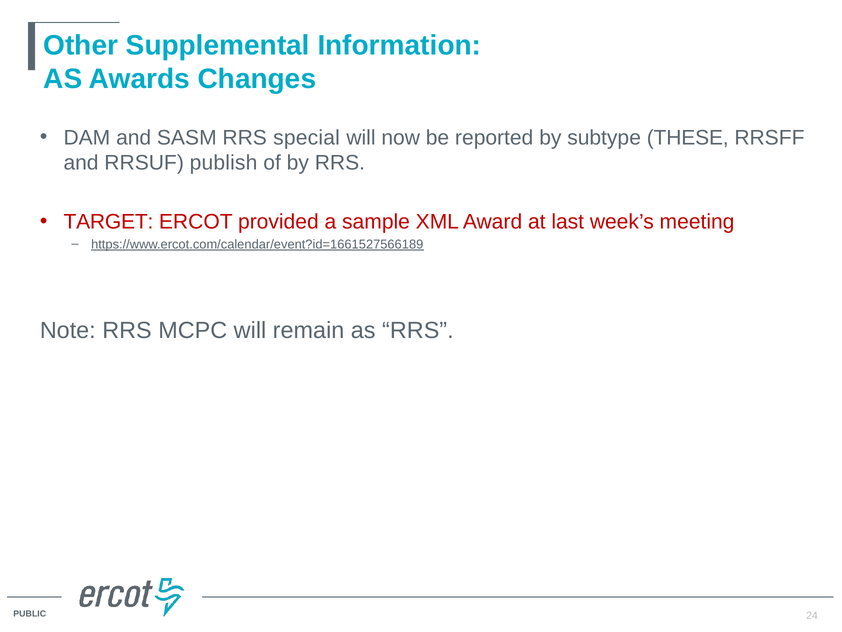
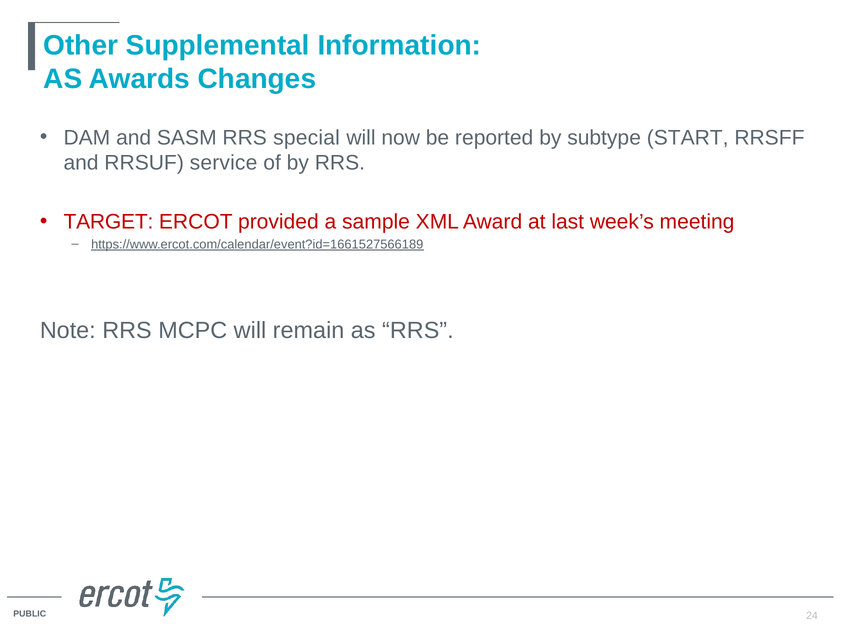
THESE: THESE -> START
publish: publish -> service
